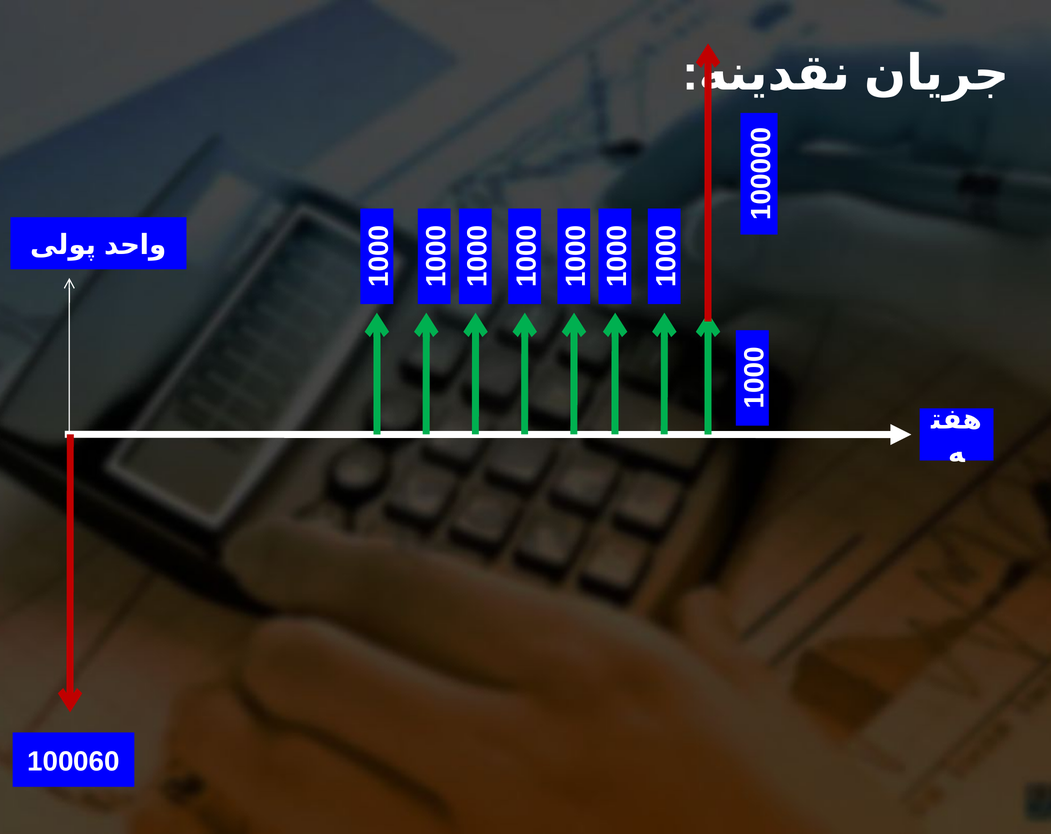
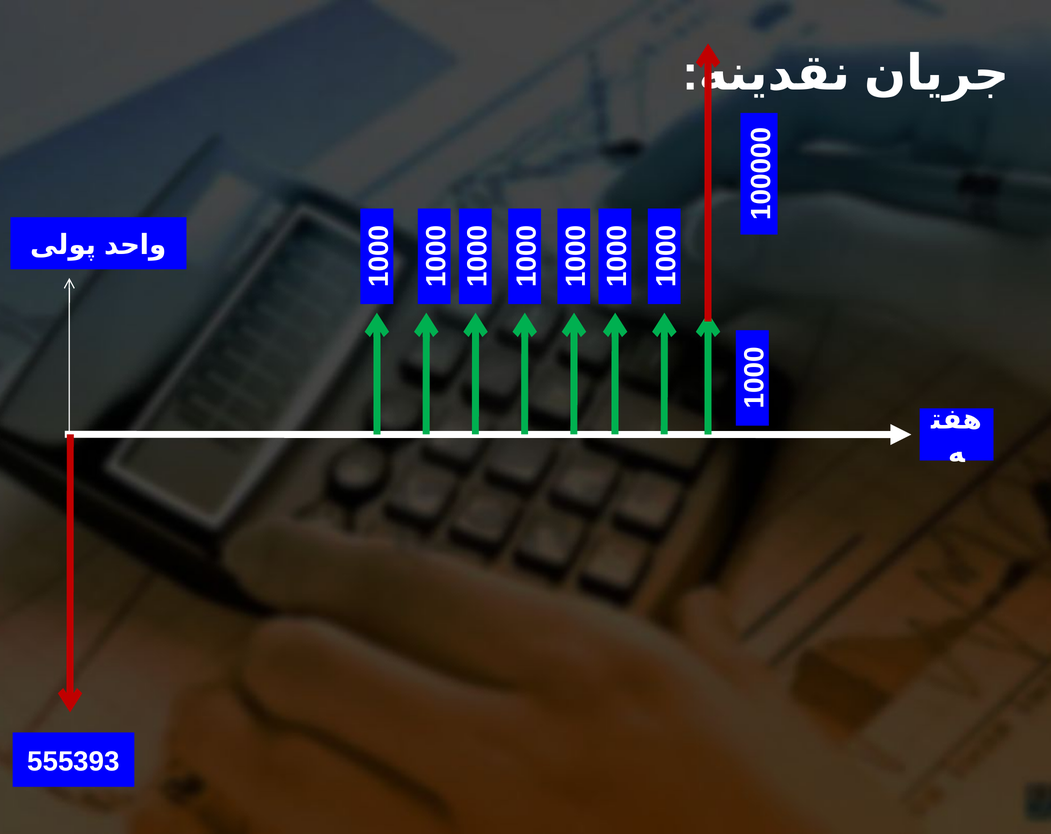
100060: 100060 -> 555393
